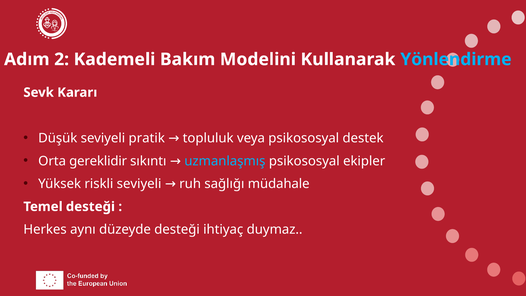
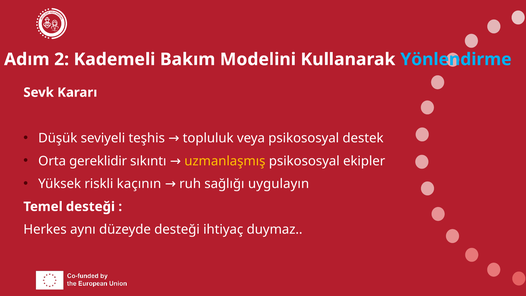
pratik: pratik -> teşhis
uzmanlaşmış colour: light blue -> yellow
riskli seviyeli: seviyeli -> kaçının
müdahale: müdahale -> uygulayın
